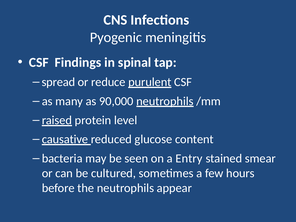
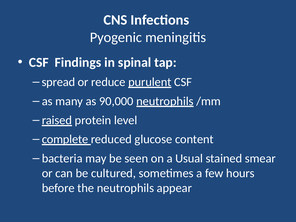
causative: causative -> complete
Entry: Entry -> Usual
